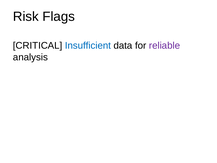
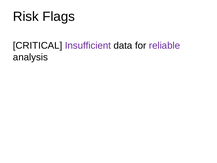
Insufficient colour: blue -> purple
